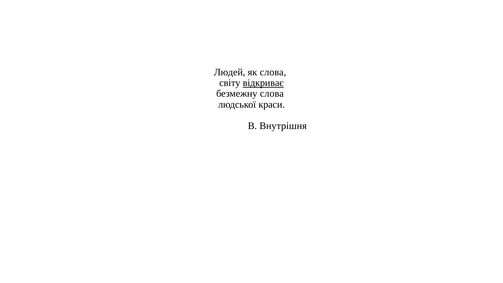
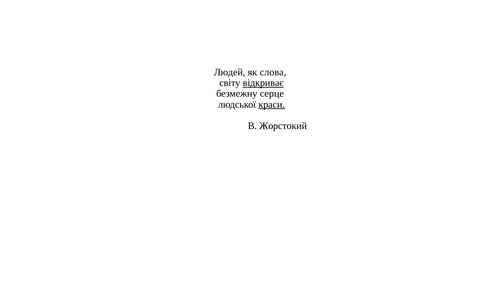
безмежну слова: слова -> серце
краси underline: none -> present
Внутрішня: Внутрішня -> Жорстокий
